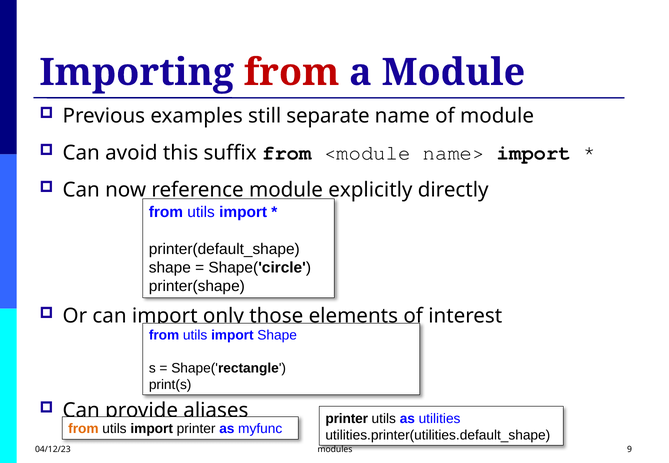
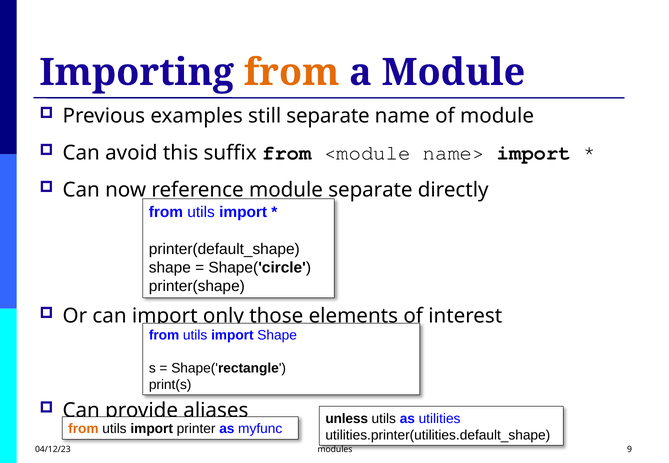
from at (292, 72) colour: red -> orange
explicitly at (370, 190): explicitly -> separate
printer at (347, 419): printer -> unless
